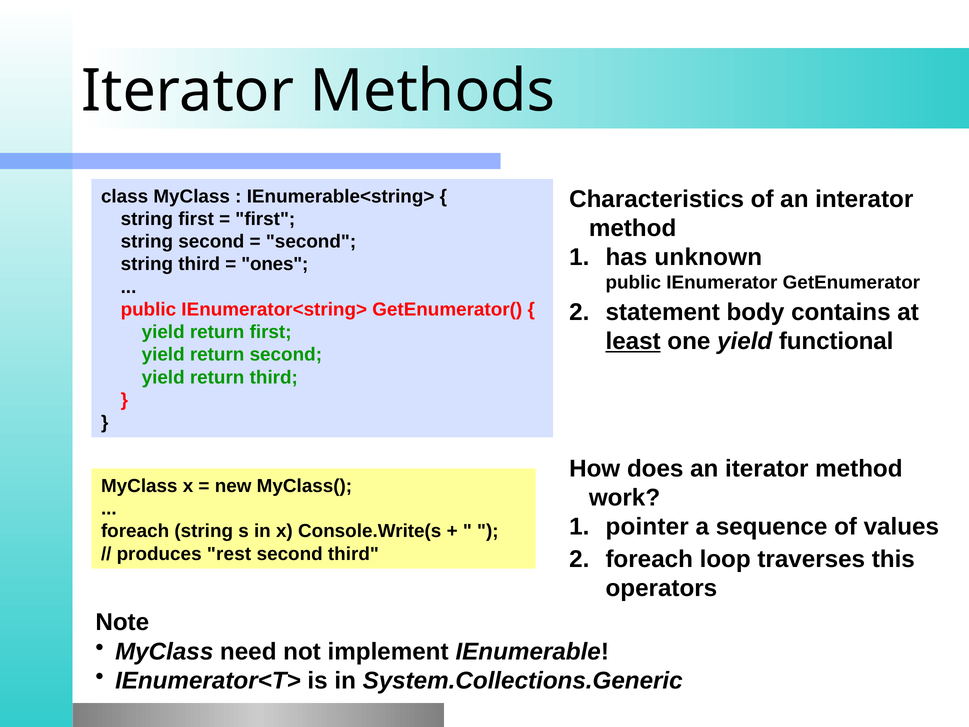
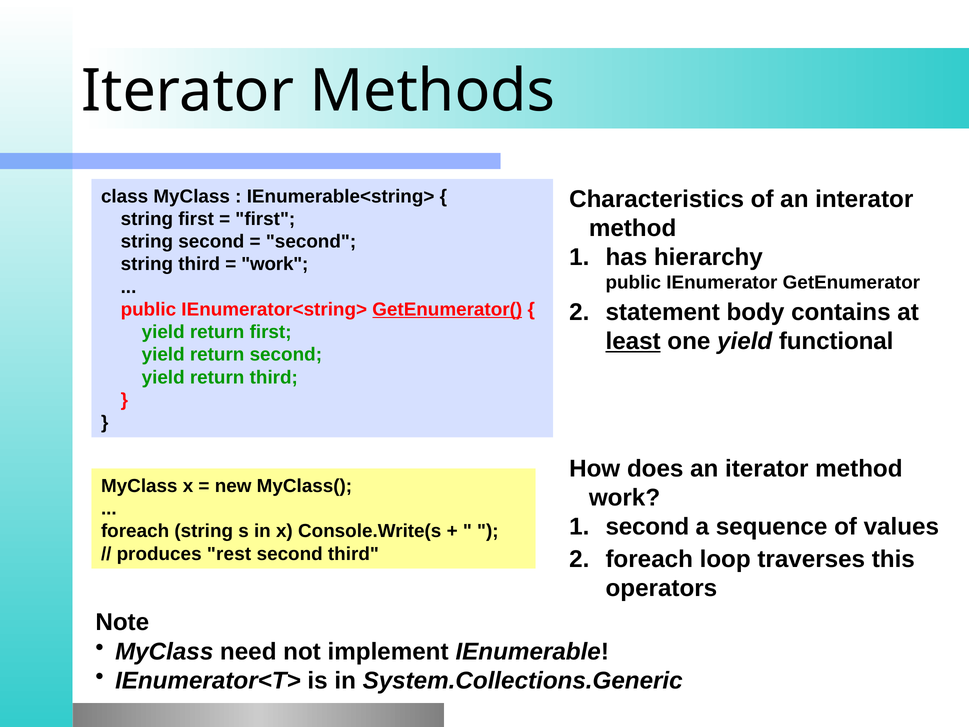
unknown: unknown -> hierarchy
ones at (275, 264): ones -> work
GetEnumerator( underline: none -> present
pointer at (647, 527): pointer -> second
